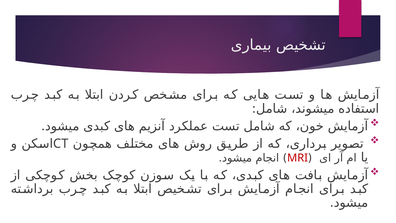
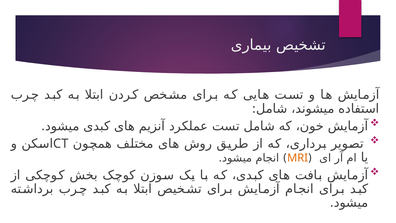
MRI colour: red -> orange
